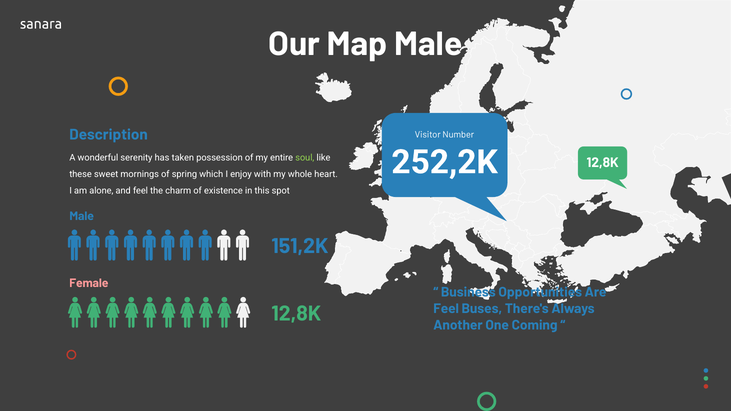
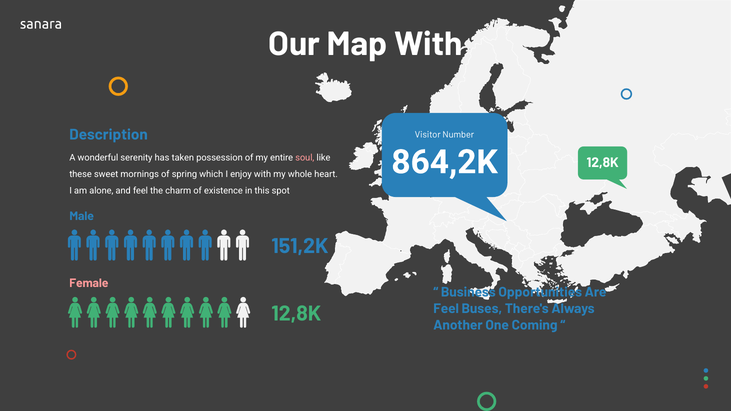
Map Male: Male -> With
252,2K: 252,2K -> 864,2K
soul colour: light green -> pink
